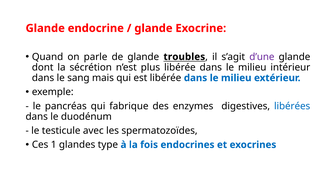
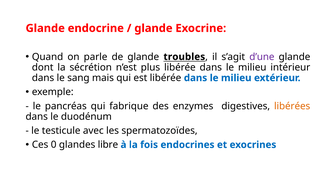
libérées colour: blue -> orange
1: 1 -> 0
type: type -> libre
